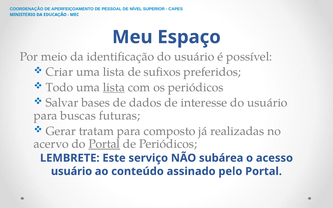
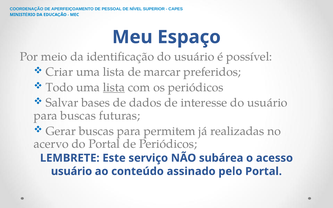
sufixos: sufixos -> marcar
Gerar tratam: tratam -> buscas
composto: composto -> permitem
Portal at (104, 144) underline: present -> none
